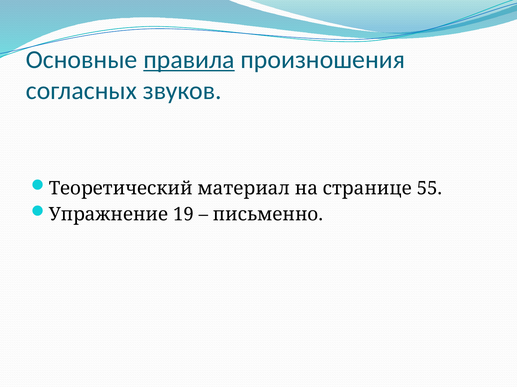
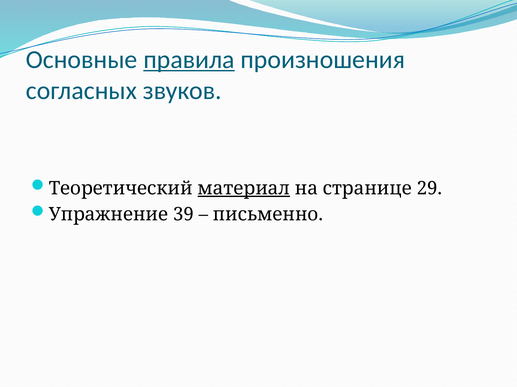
материал underline: none -> present
55: 55 -> 29
19: 19 -> 39
